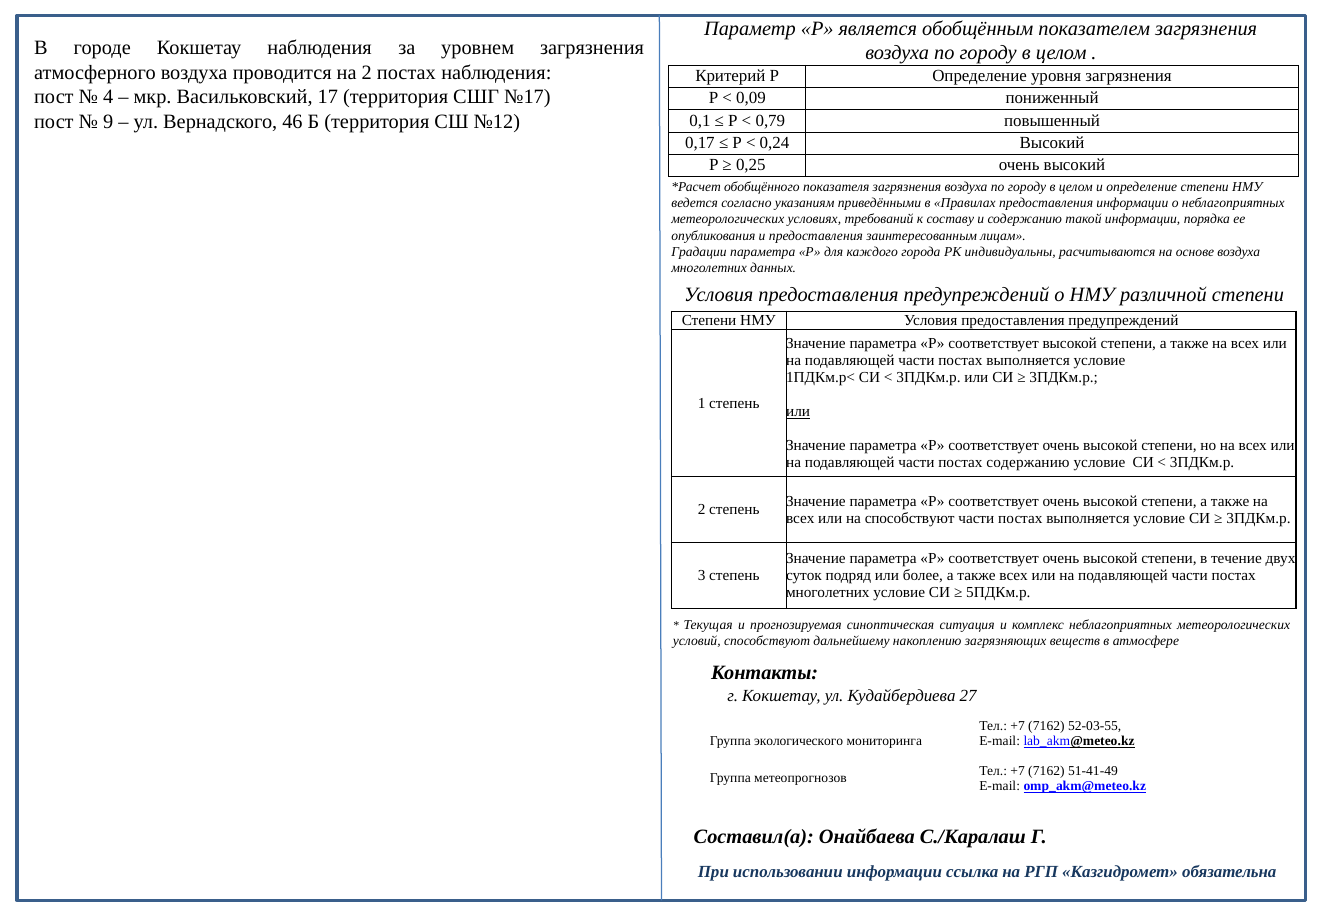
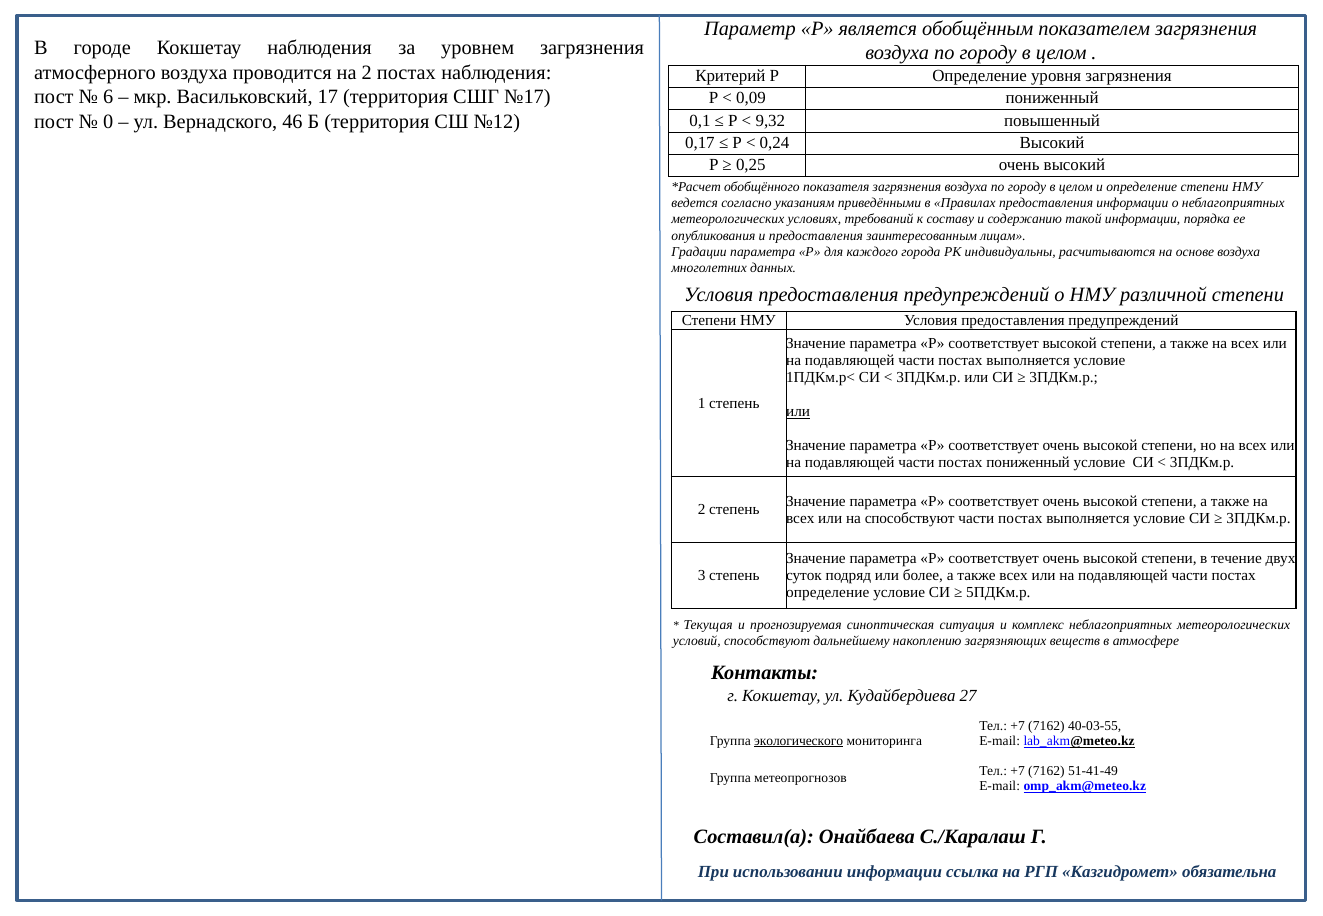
4: 4 -> 6
9: 9 -> 0
0,79: 0,79 -> 9,32
постах содержанию: содержанию -> пониженный
многолетних at (828, 593): многолетних -> определение
52-03-55: 52-03-55 -> 40-03-55
экологического underline: none -> present
